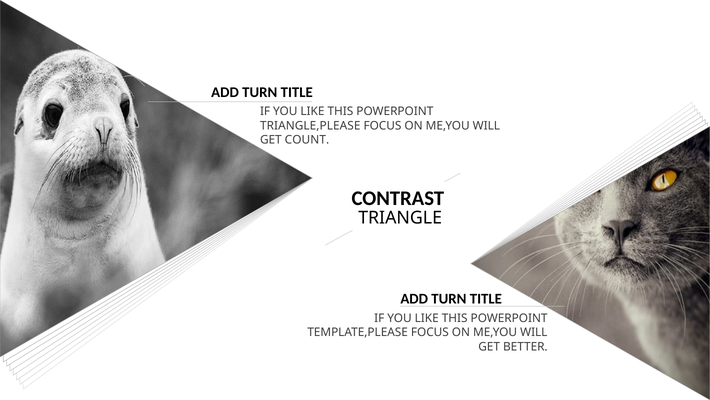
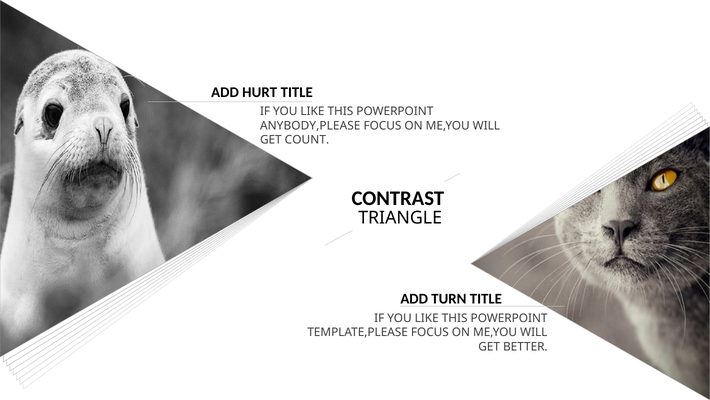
TURN at (260, 92): TURN -> HURT
TRIANGLE,PLEASE: TRIANGLE,PLEASE -> ANYBODY,PLEASE
